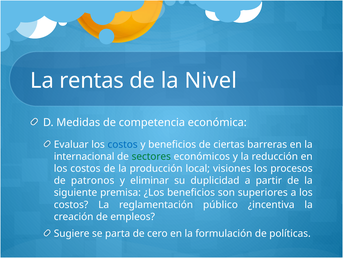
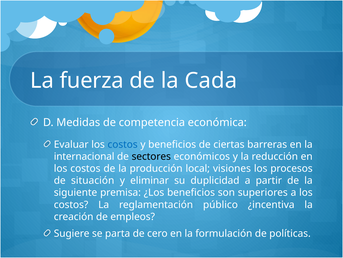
rentas: rentas -> fuerza
Nivel: Nivel -> Cada
sectores colour: green -> black
patronos: patronos -> situación
